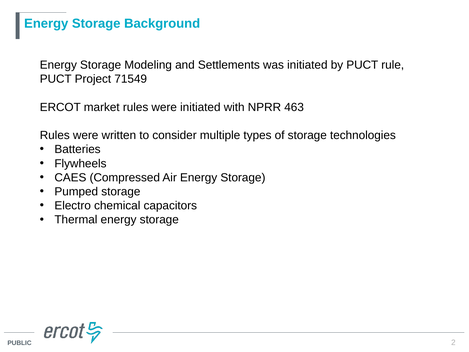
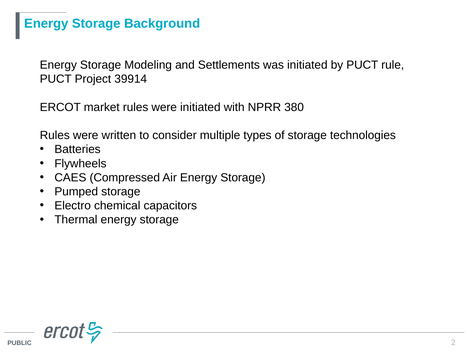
71549: 71549 -> 39914
463: 463 -> 380
